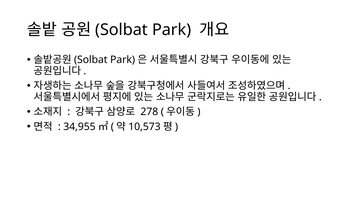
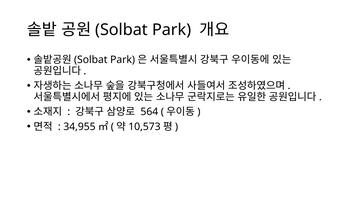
278: 278 -> 564
